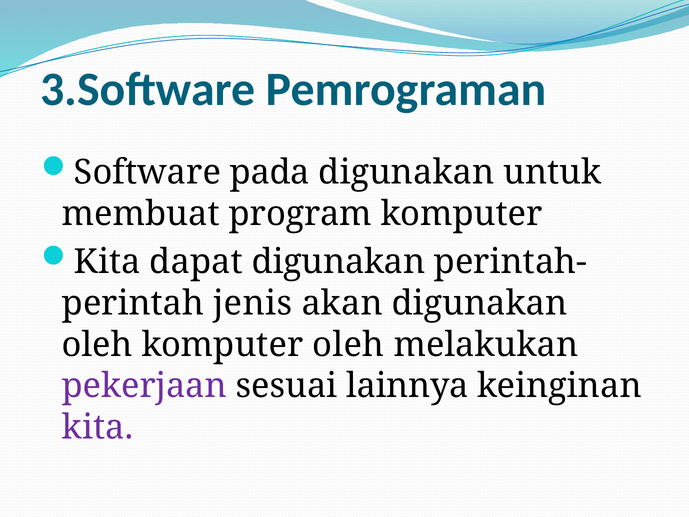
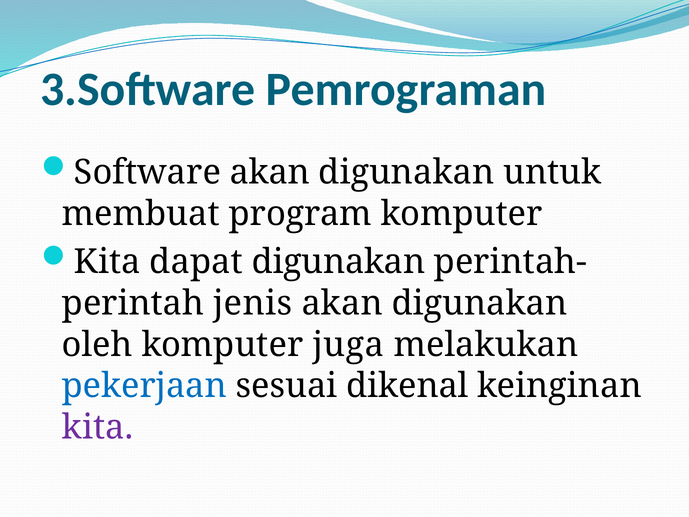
Software pada: pada -> akan
komputer oleh: oleh -> juga
pekerjaan colour: purple -> blue
lainnya: lainnya -> dikenal
